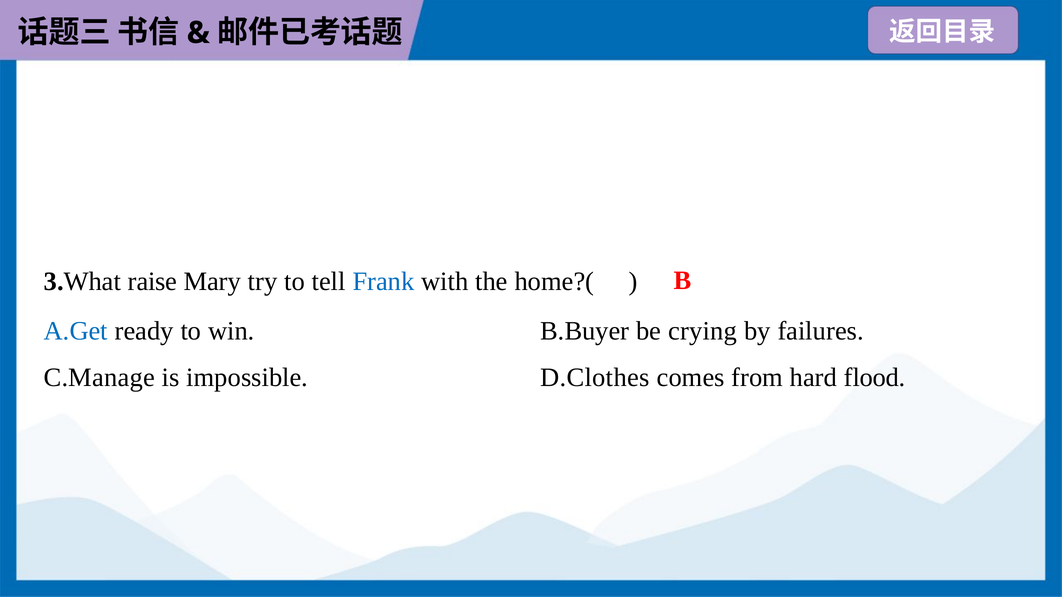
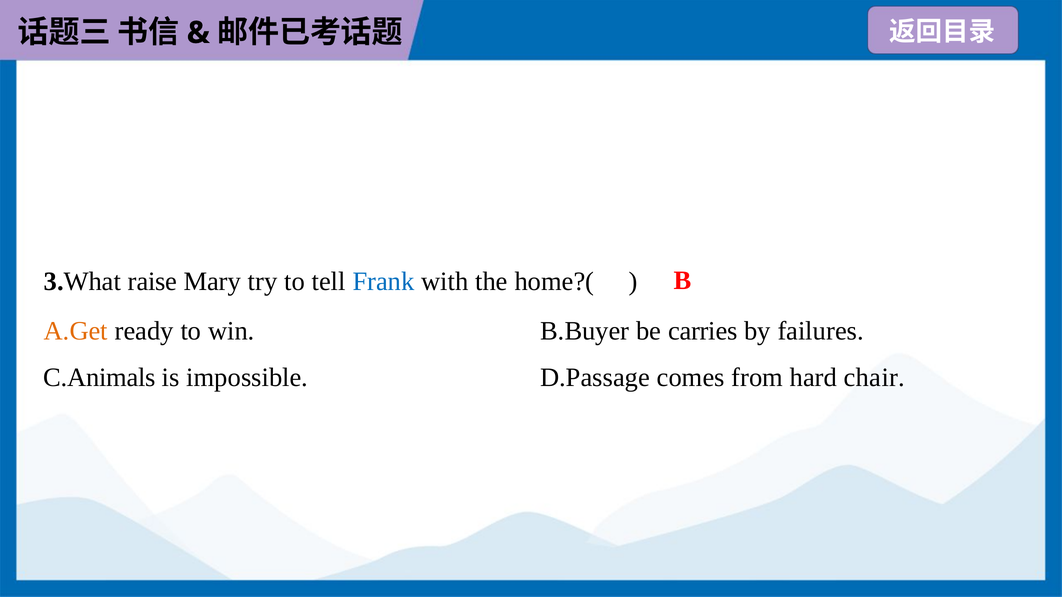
A.Get colour: blue -> orange
crying: crying -> carries
C.Manage: C.Manage -> C.Animals
D.Clothes: D.Clothes -> D.Passage
flood: flood -> chair
